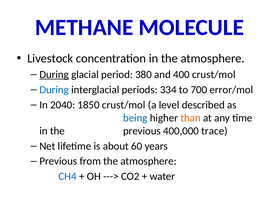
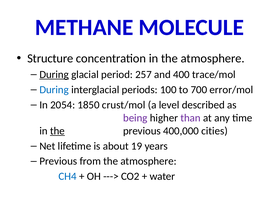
Livestock: Livestock -> Structure
380: 380 -> 257
400 crust/mol: crust/mol -> trace/mol
334: 334 -> 100
2040: 2040 -> 2054
being colour: blue -> purple
than colour: orange -> purple
the at (57, 131) underline: none -> present
trace: trace -> cities
60: 60 -> 19
